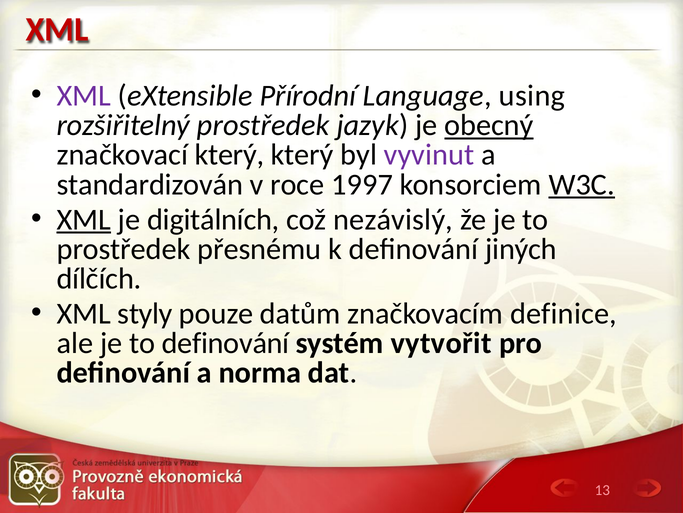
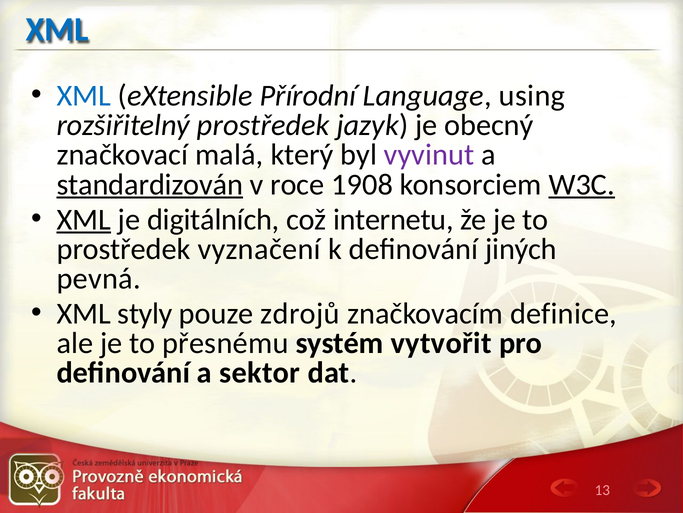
XML at (57, 30) colour: red -> blue
XML at (84, 96) colour: purple -> blue
obecný underline: present -> none
značkovací který: který -> malá
standardizován underline: none -> present
1997: 1997 -> 1908
nezávislý: nezávislý -> internetu
přesnému: přesnému -> vyznačení
dílčích: dílčích -> pevná
datům: datům -> zdrojů
to definování: definování -> přesnému
norma: norma -> sektor
